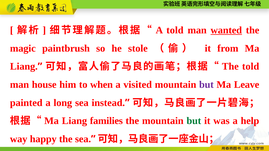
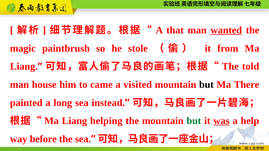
A told: told -> that
when: when -> came
but at (206, 85) colour: purple -> black
Leave: Leave -> There
families: families -> helping
was underline: none -> present
happy: happy -> before
